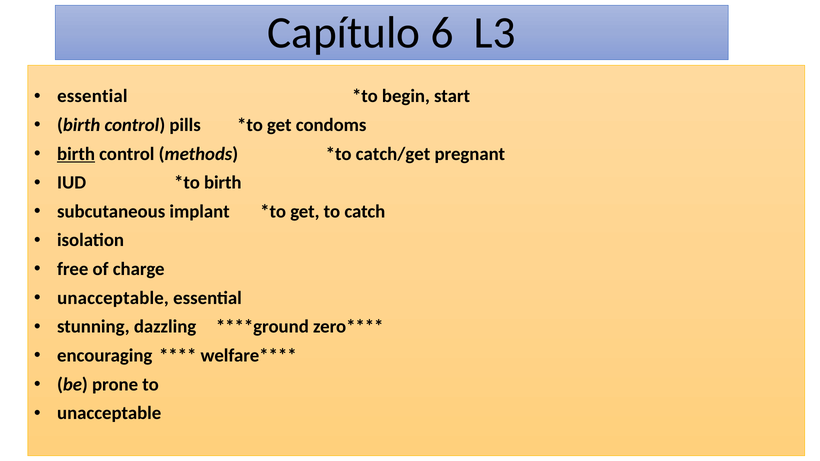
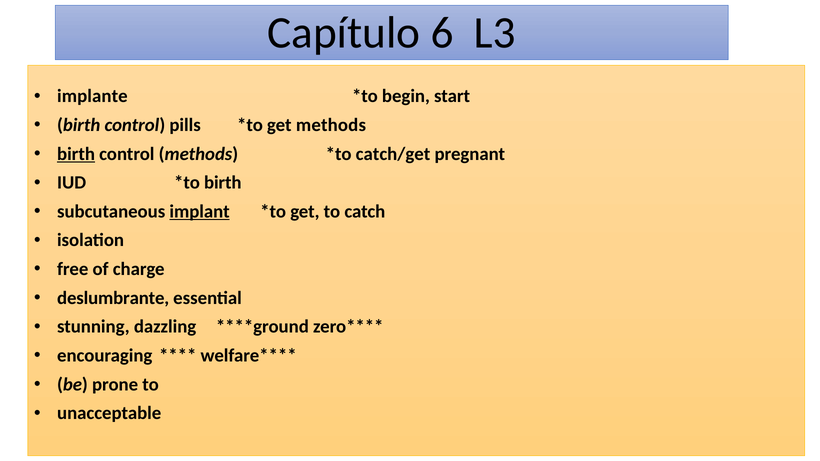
essential at (92, 96): essential -> implante
get condoms: condoms -> methods
implant underline: none -> present
unacceptable at (113, 298): unacceptable -> deslumbrante
